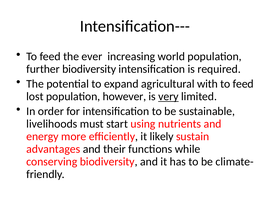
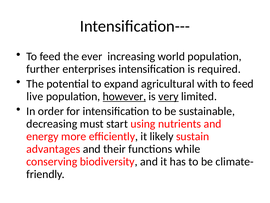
further biodiversity: biodiversity -> enterprises
lost: lost -> live
however underline: none -> present
livelihoods: livelihoods -> decreasing
